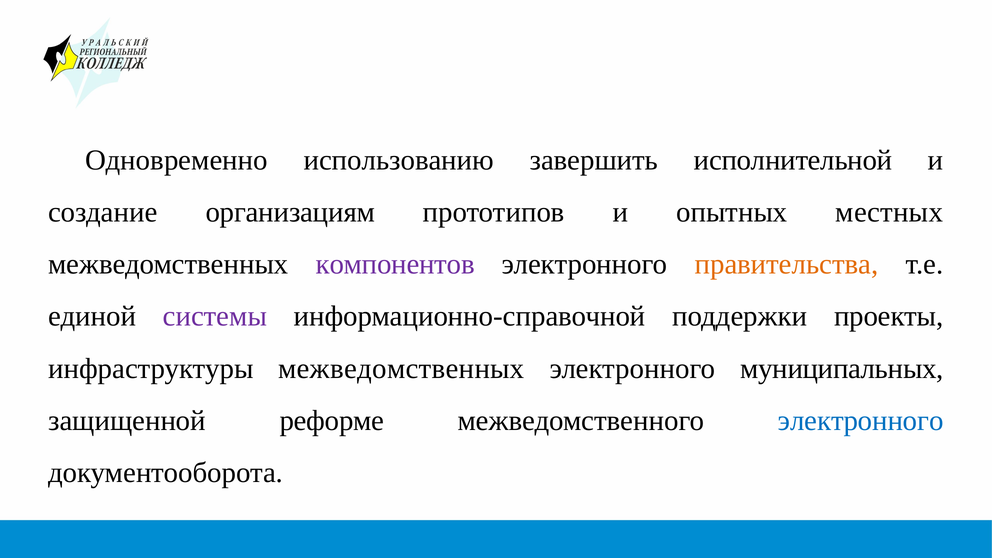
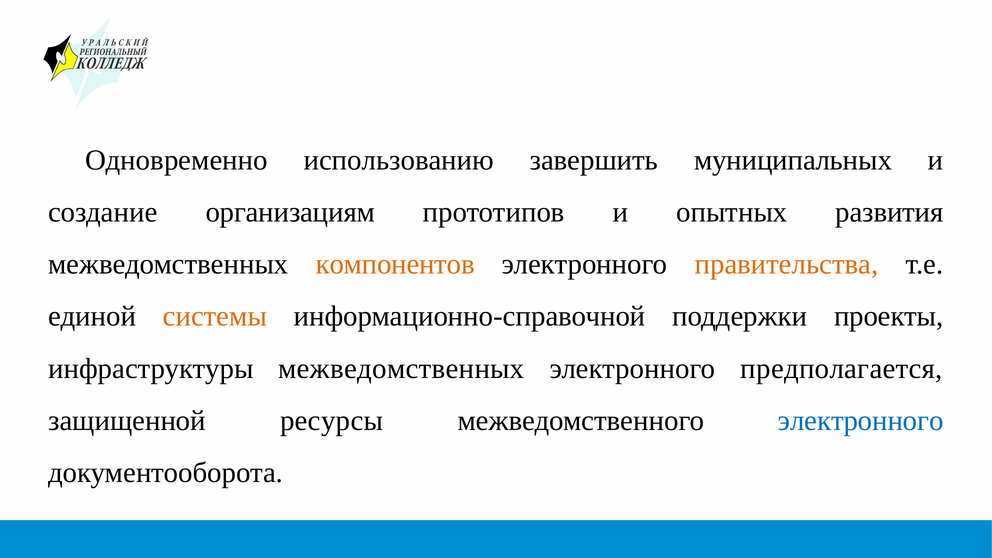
исполнительной: исполнительной -> муниципальных
местных: местных -> развития
компонентов colour: purple -> orange
системы colour: purple -> orange
муниципальных: муниципальных -> предполагается
реформе: реформе -> ресурсы
